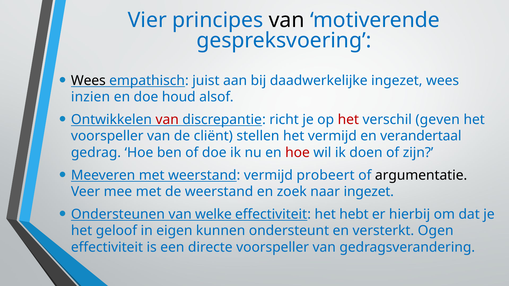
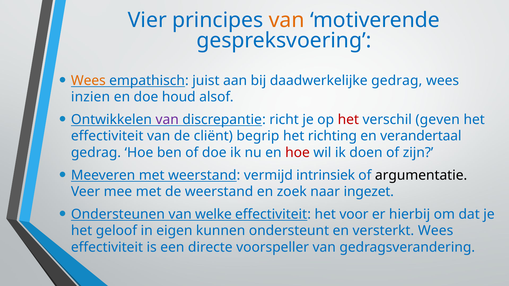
van at (287, 20) colour: black -> orange
Wees at (88, 81) colour: black -> orange
daadwerkelijke ingezet: ingezet -> gedrag
van at (167, 120) colour: red -> purple
voorspeller at (107, 136): voorspeller -> effectiviteit
stellen: stellen -> begrip
het vermijd: vermijd -> richting
probeert: probeert -> intrinsiek
hebt: hebt -> voor
versterkt Ogen: Ogen -> Wees
